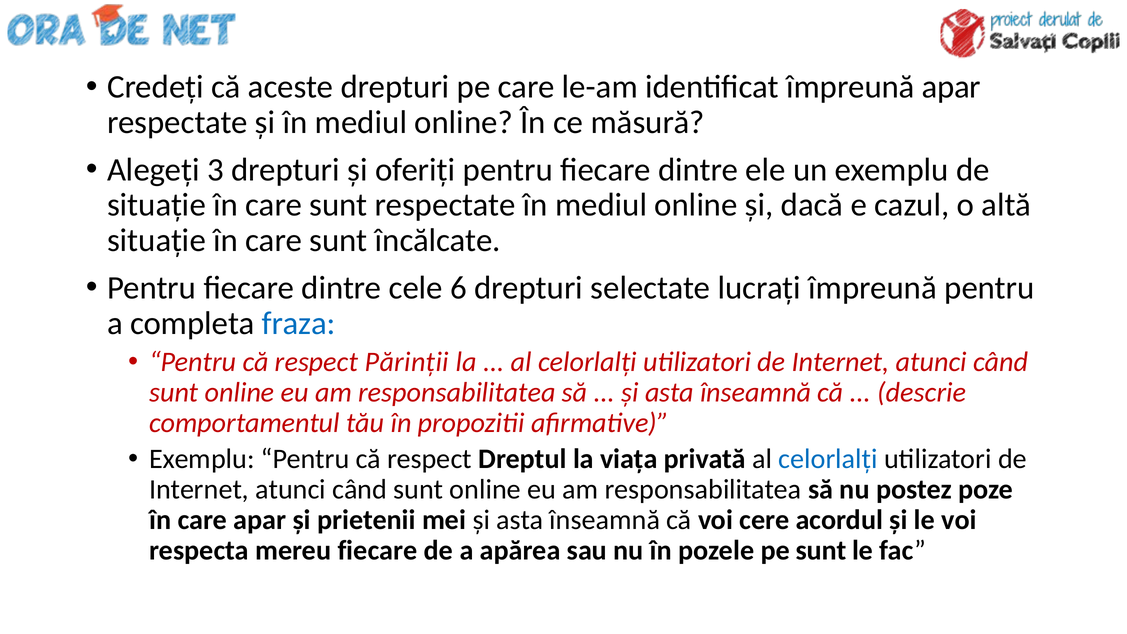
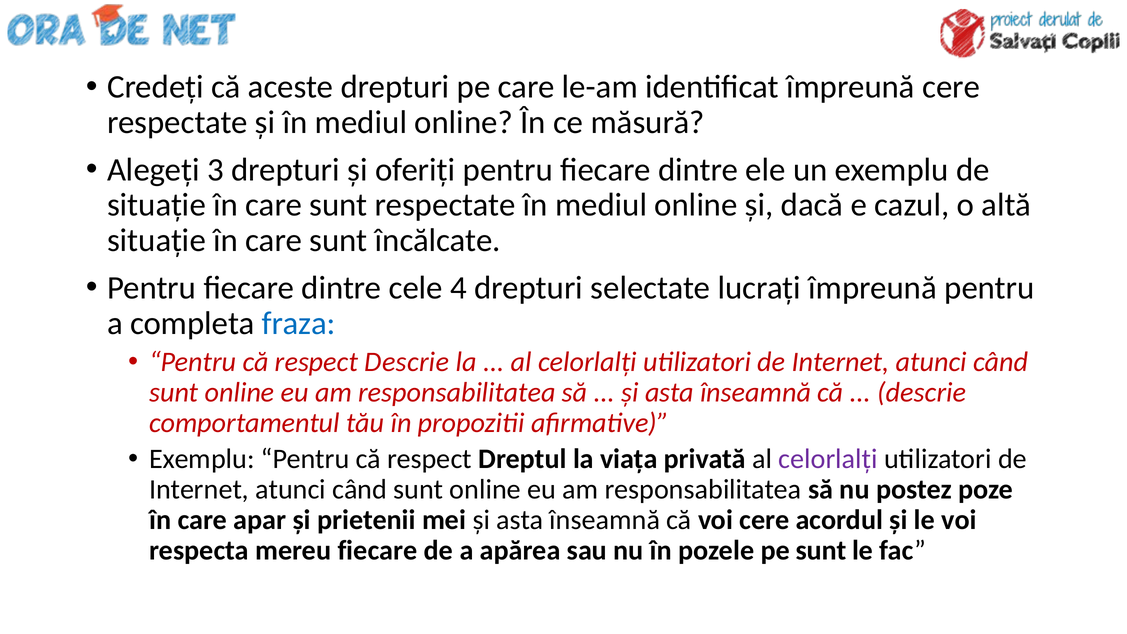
împreună apar: apar -> cere
6: 6 -> 4
respect Părinții: Părinții -> Descrie
celorlalți at (828, 459) colour: blue -> purple
